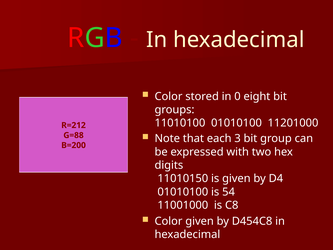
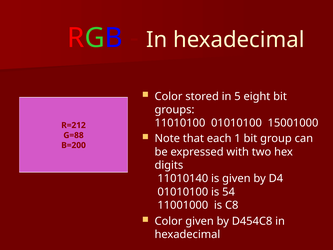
0: 0 -> 5
11201000: 11201000 -> 15001000
3: 3 -> 1
11010150: 11010150 -> 11010140
